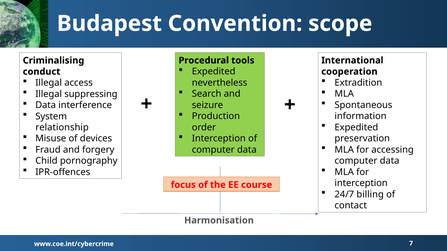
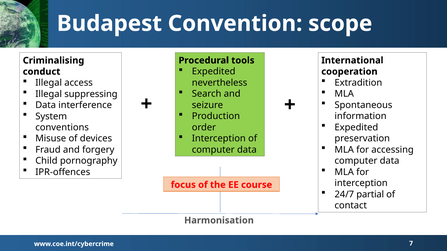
relationship: relationship -> conventions
billing: billing -> partial
